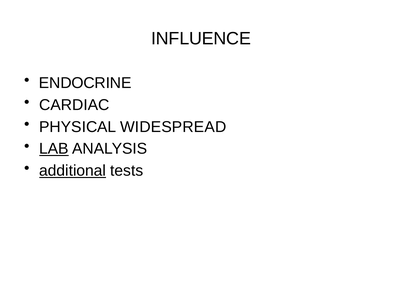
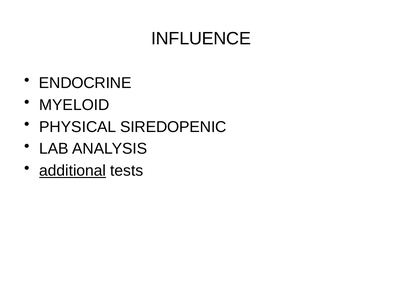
CARDIAC: CARDIAC -> MYELOID
WIDESPREAD: WIDESPREAD -> SIREDOPENIC
LAB underline: present -> none
